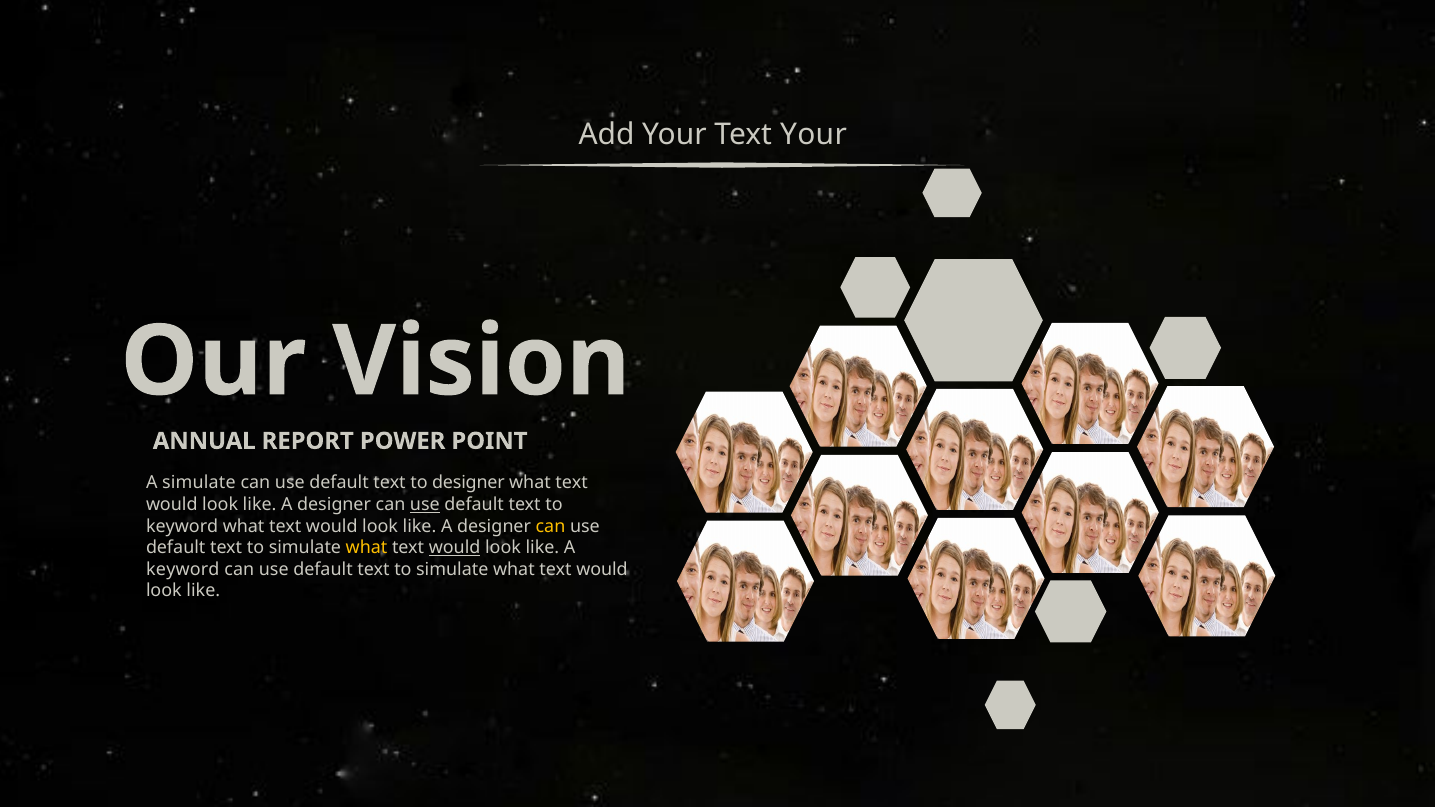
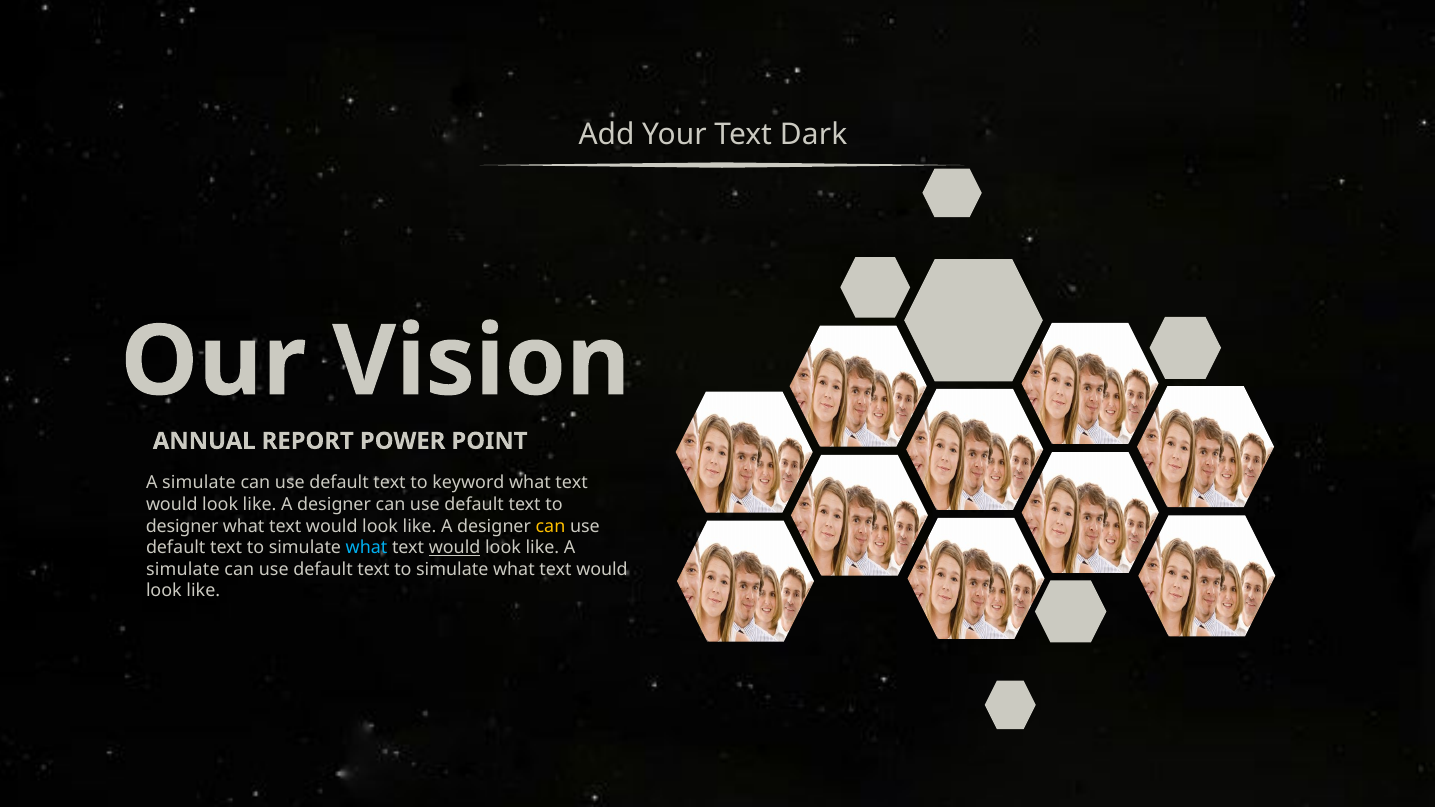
Text Your: Your -> Dark
to designer: designer -> keyword
use at (425, 505) underline: present -> none
keyword at (182, 526): keyword -> designer
what at (367, 548) colour: yellow -> light blue
keyword at (183, 569): keyword -> simulate
